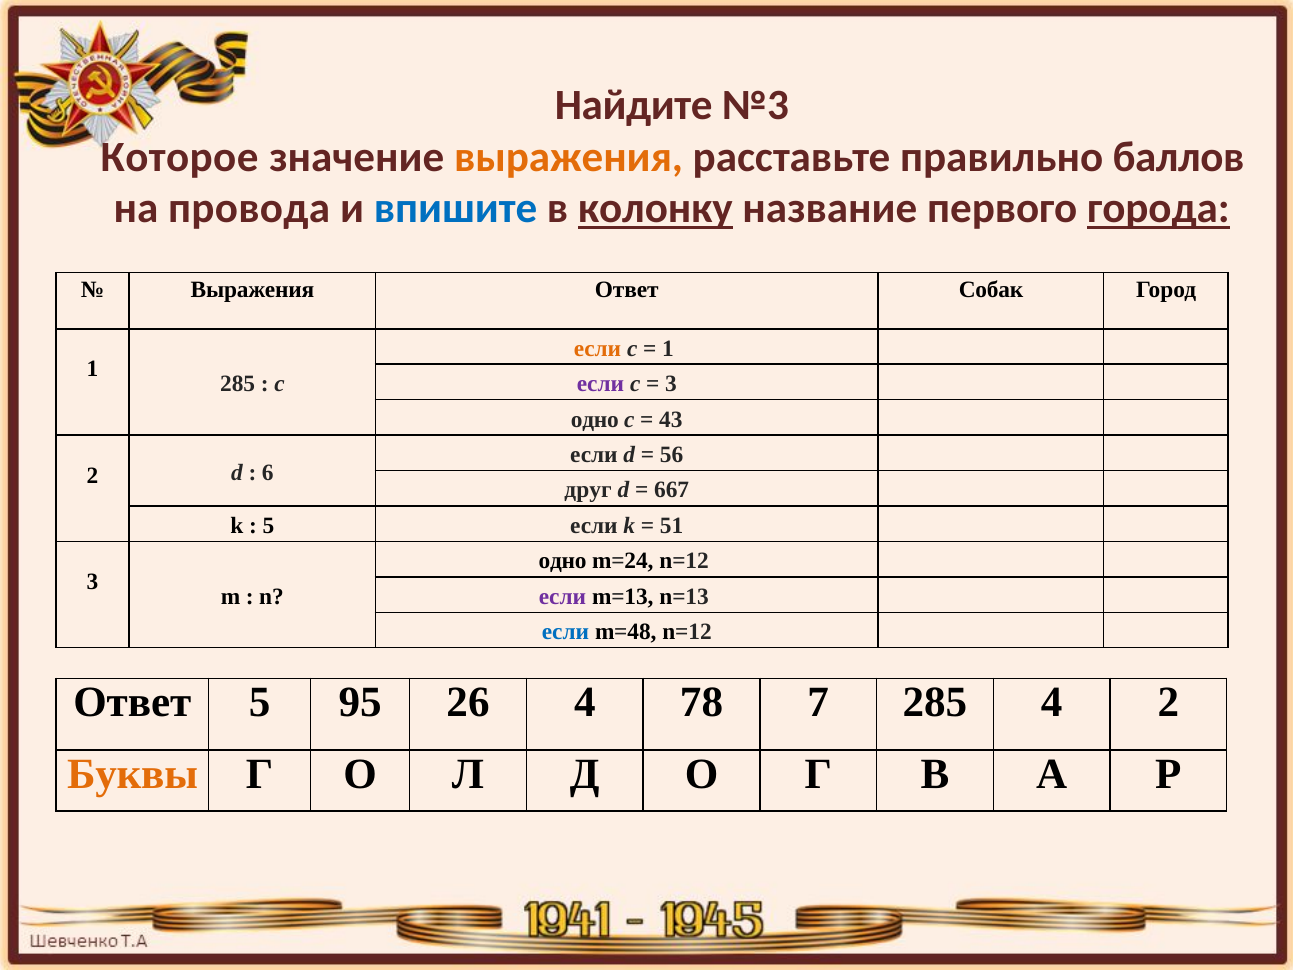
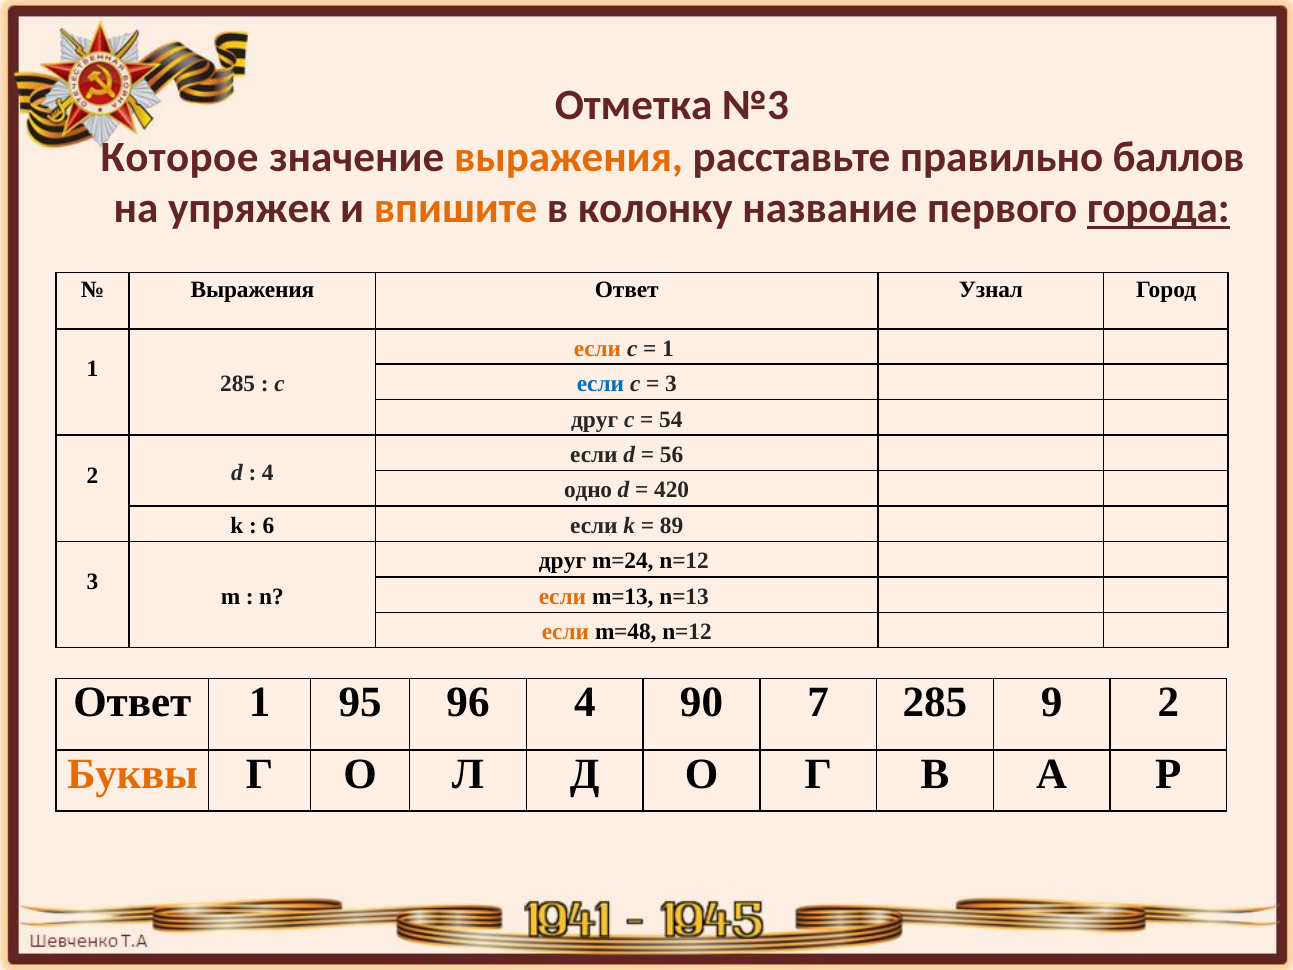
Найдите: Найдите -> Отметка
провода: провода -> упряжек
впишите colour: blue -> orange
колонку underline: present -> none
Собак: Собак -> Узнал
если at (601, 384) colour: purple -> blue
одно at (595, 419): одно -> друг
43: 43 -> 54
6 at (268, 472): 6 -> 4
друг: друг -> одно
667: 667 -> 420
5 at (268, 526): 5 -> 6
51: 51 -> 89
одно at (563, 561): одно -> друг
если at (563, 596) colour: purple -> orange
если at (565, 632) colour: blue -> orange
Ответ 5: 5 -> 1
26: 26 -> 96
78: 78 -> 90
285 4: 4 -> 9
